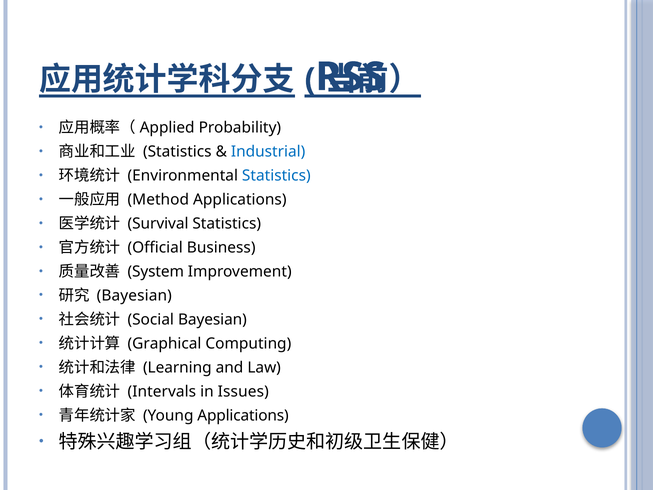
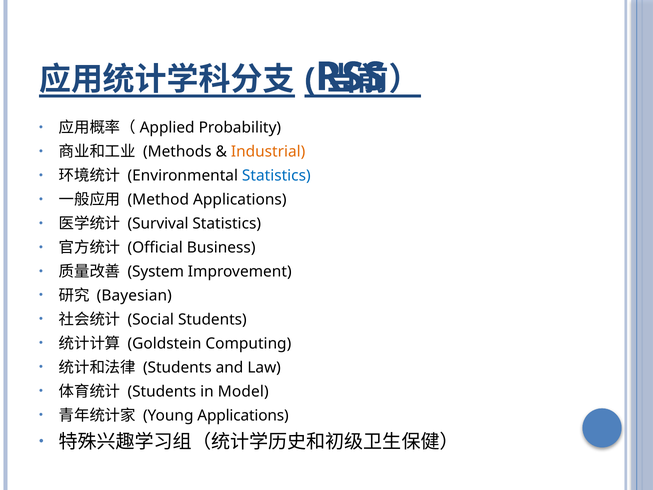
Statistics at (177, 152): Statistics -> Methods
Industrial colour: blue -> orange
Social Bayesian: Bayesian -> Students
Graphical: Graphical -> Goldstein
Learning at (177, 367): Learning -> Students
Intervals at (162, 391): Intervals -> Students
Issues: Issues -> Model
